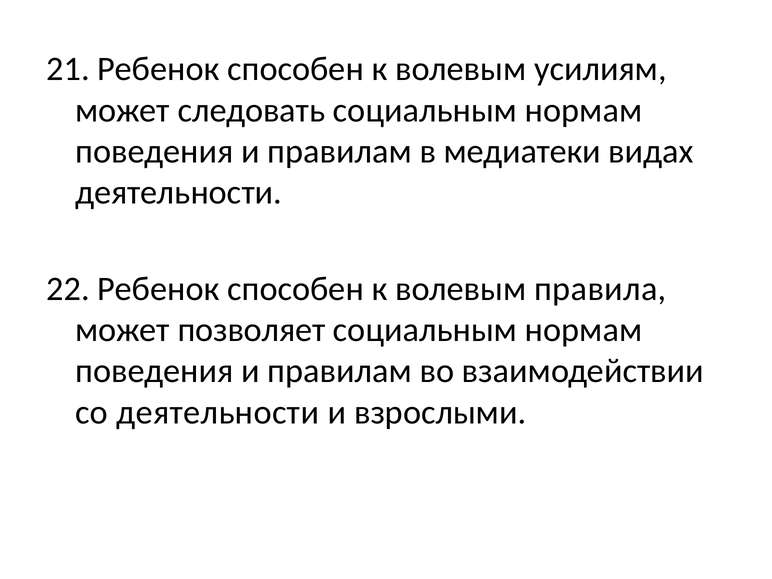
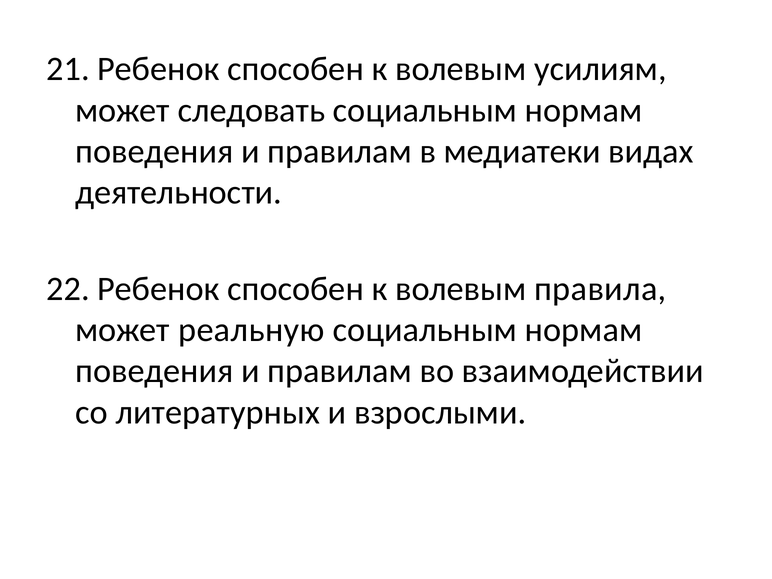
позволяет: позволяет -> реальную
со деятельности: деятельности -> литературных
